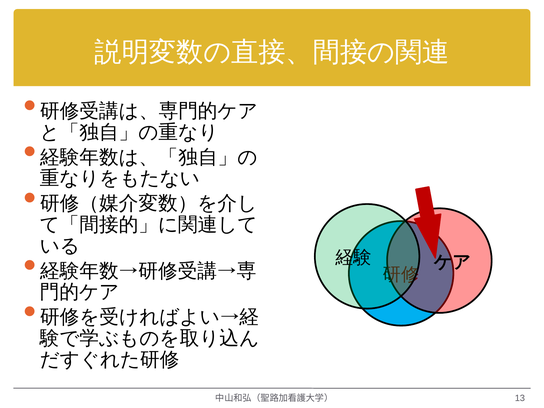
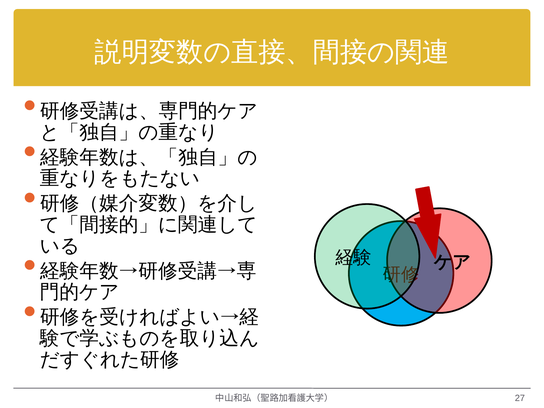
13: 13 -> 27
